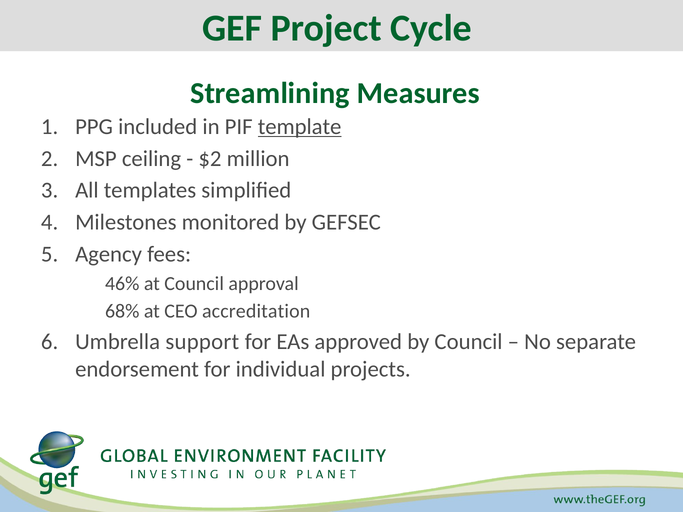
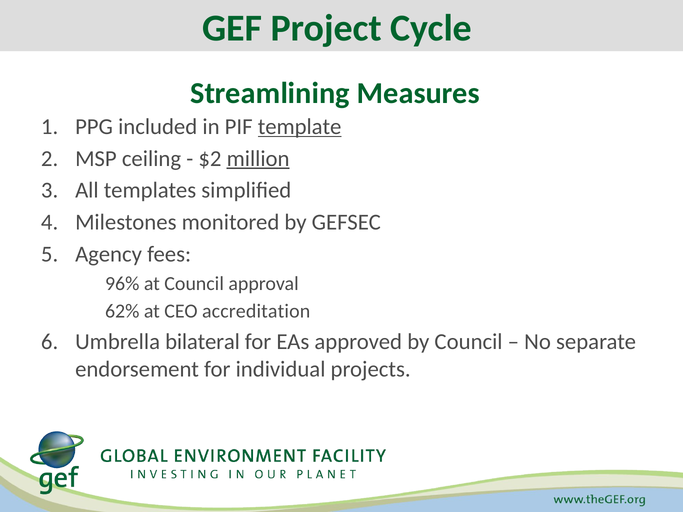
million underline: none -> present
46%: 46% -> 96%
68%: 68% -> 62%
support: support -> bilateral
